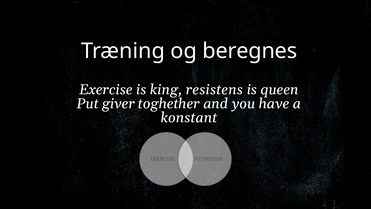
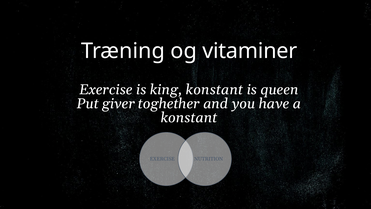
beregnes: beregnes -> vitaminer
king resistens: resistens -> konstant
